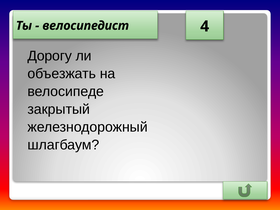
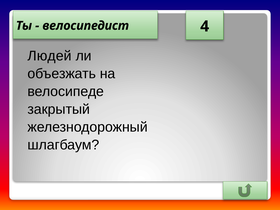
Дорогу: Дорогу -> Людей
